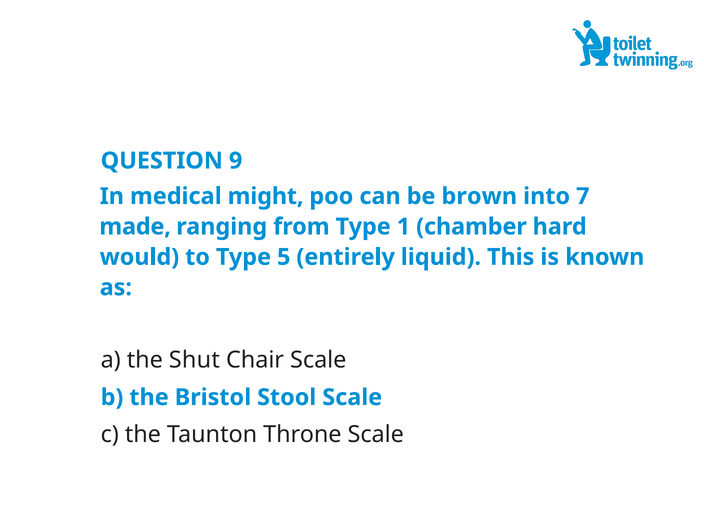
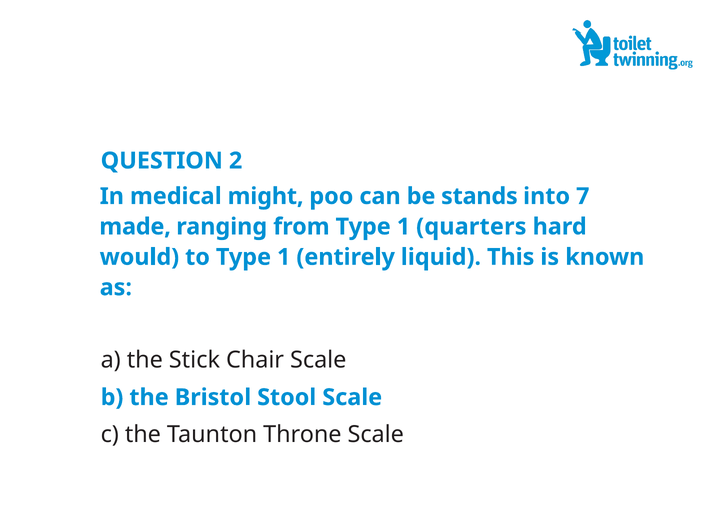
9: 9 -> 2
brown: brown -> stands
chamber: chamber -> quarters
to Type 5: 5 -> 1
Shut: Shut -> Stick
